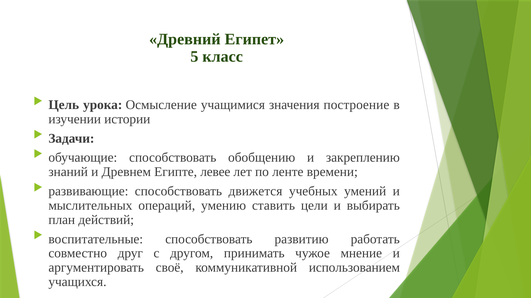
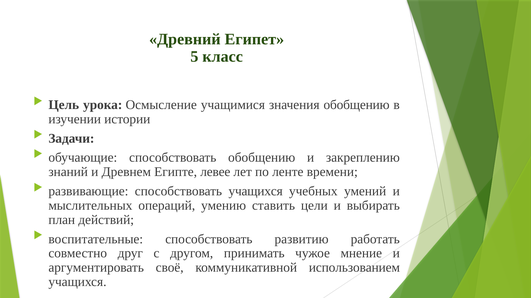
значения построение: построение -> обобщению
способствовать движется: движется -> учащихся
